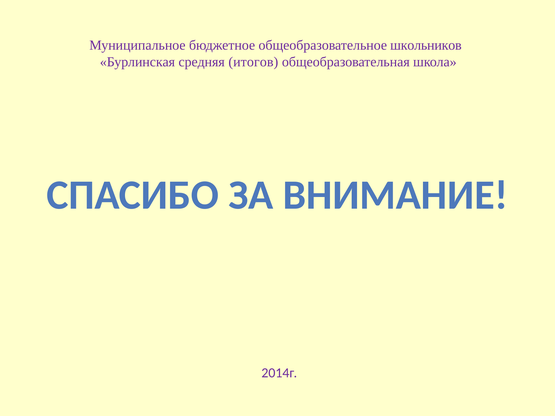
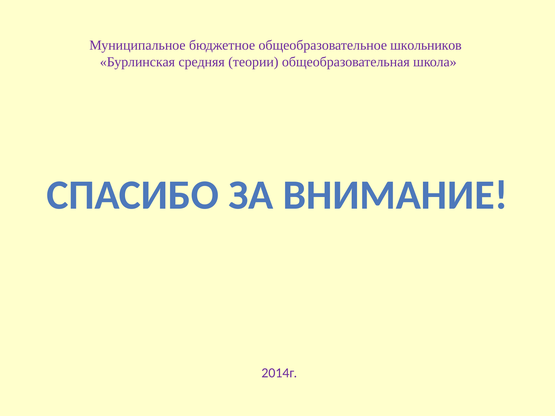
итогов: итогов -> теории
